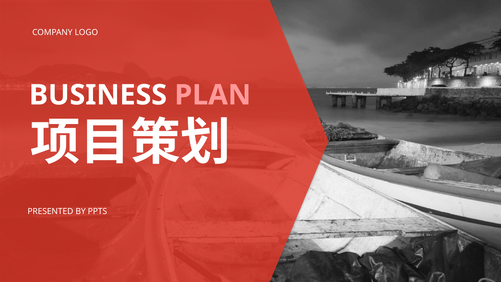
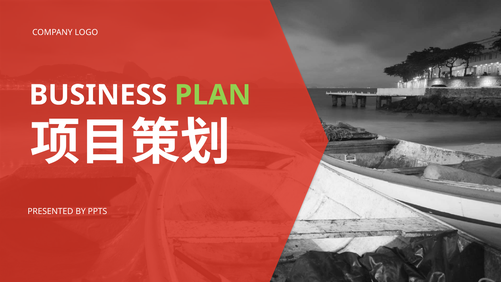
PLAN colour: pink -> light green
